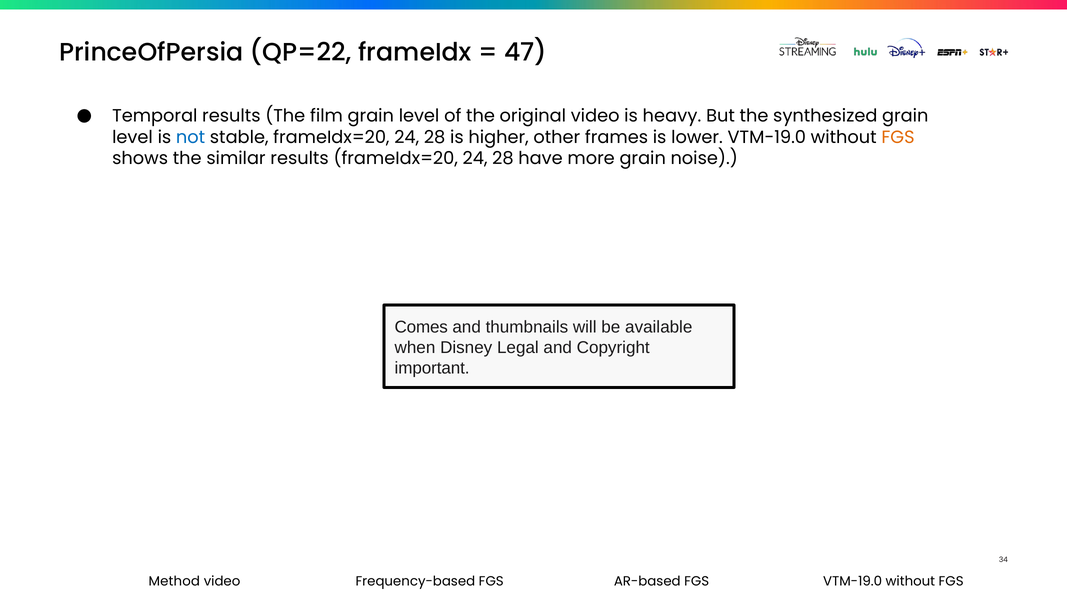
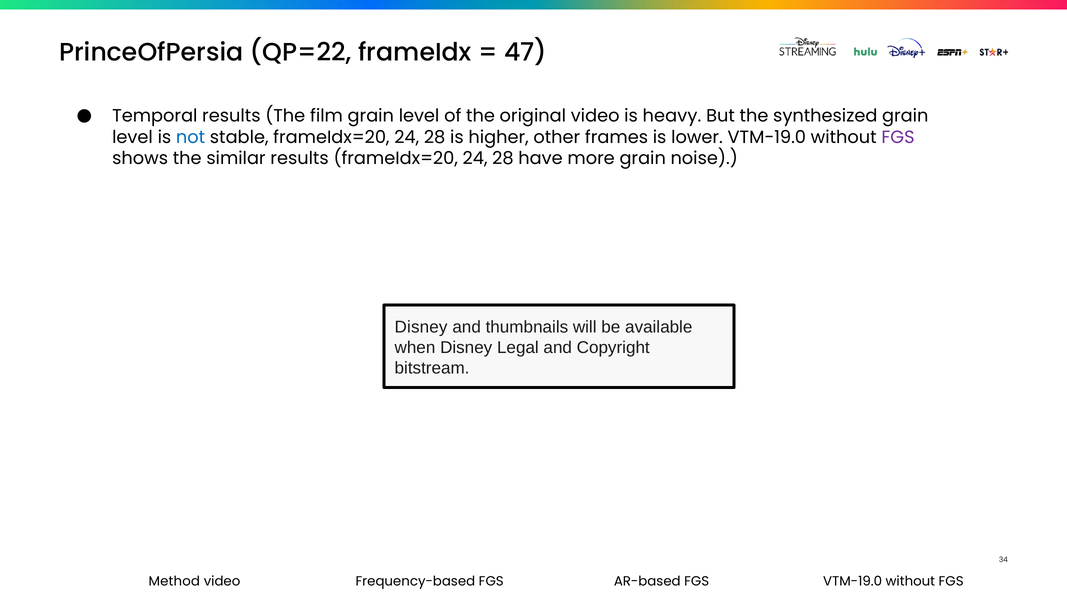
FGS at (898, 137) colour: orange -> purple
Comes at (421, 327): Comes -> Disney
important: important -> bitstream
